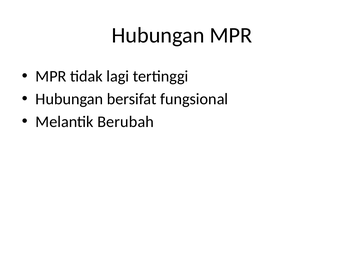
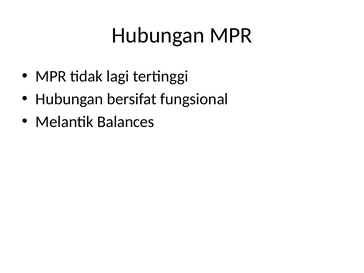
Berubah: Berubah -> Balances
